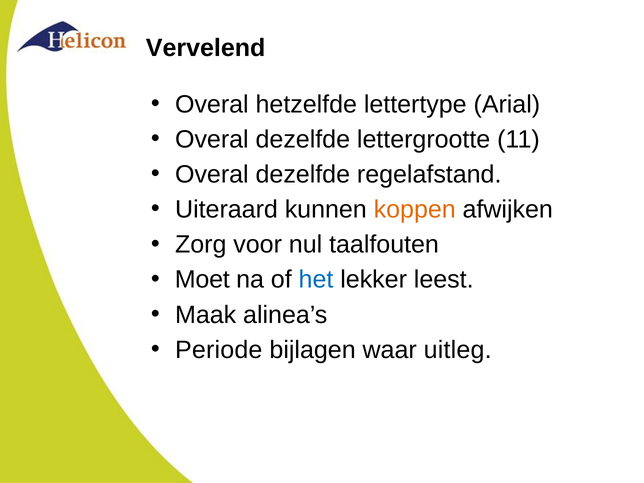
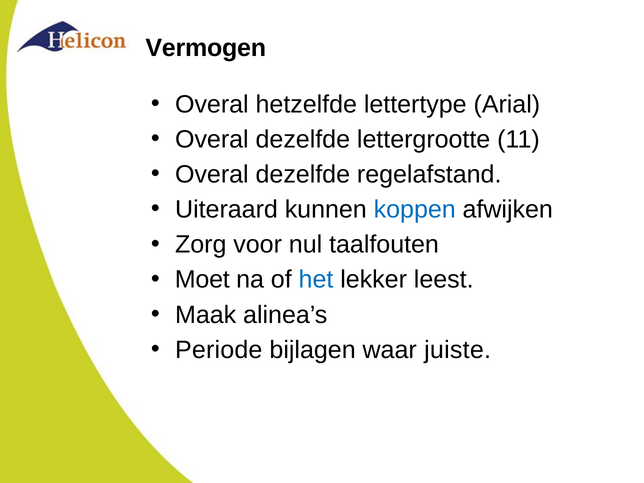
Vervelend: Vervelend -> Vermogen
koppen colour: orange -> blue
uitleg: uitleg -> juiste
